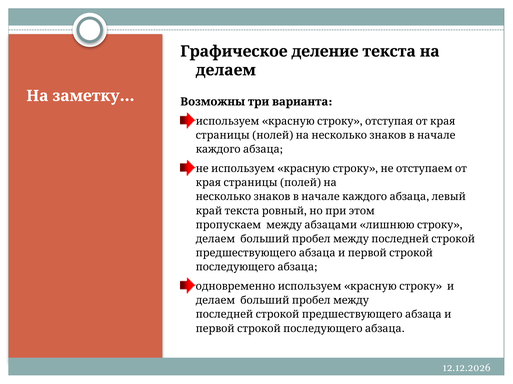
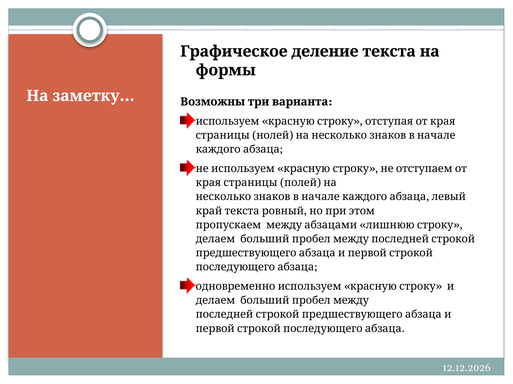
делаем at (226, 70): делаем -> формы
